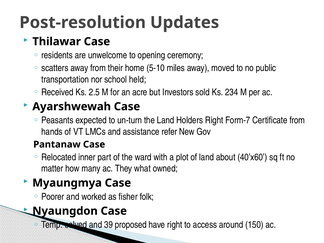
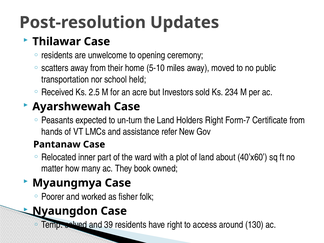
what: what -> book
39 proposed: proposed -> residents
150: 150 -> 130
